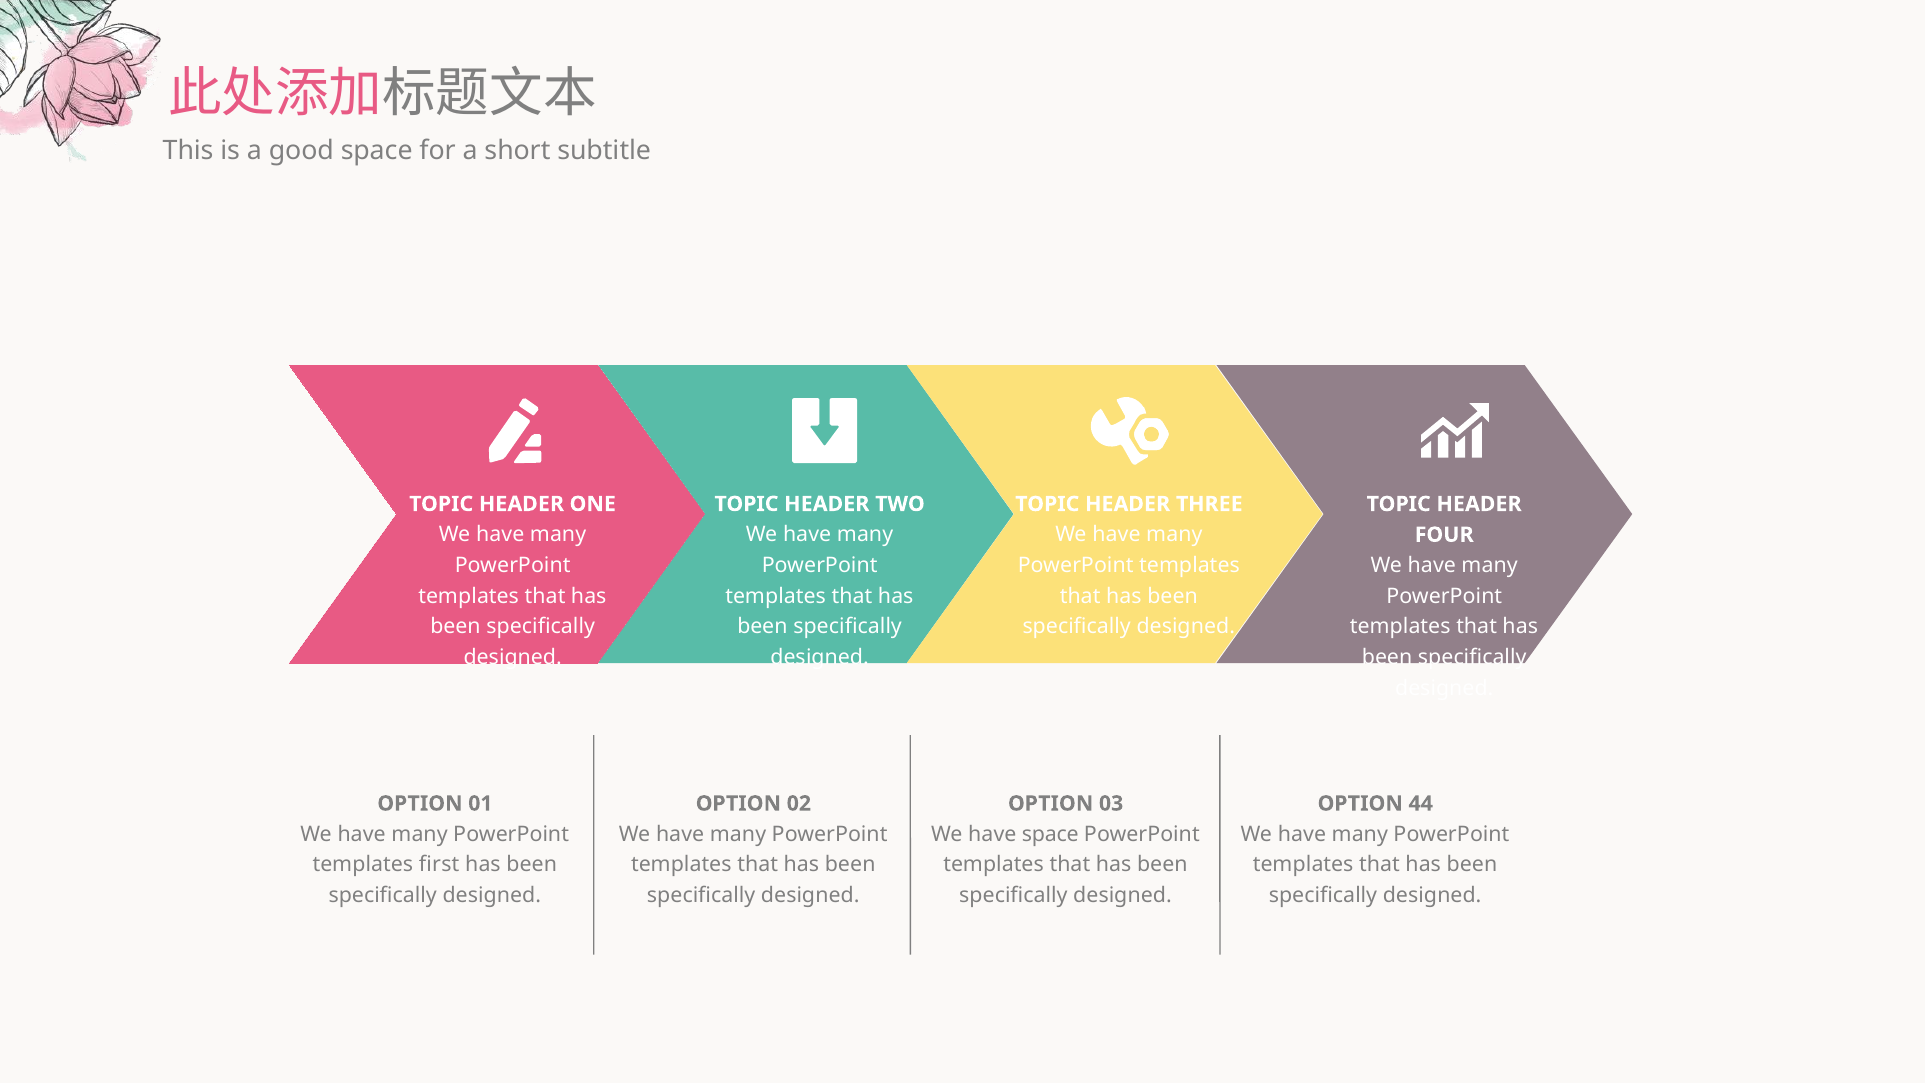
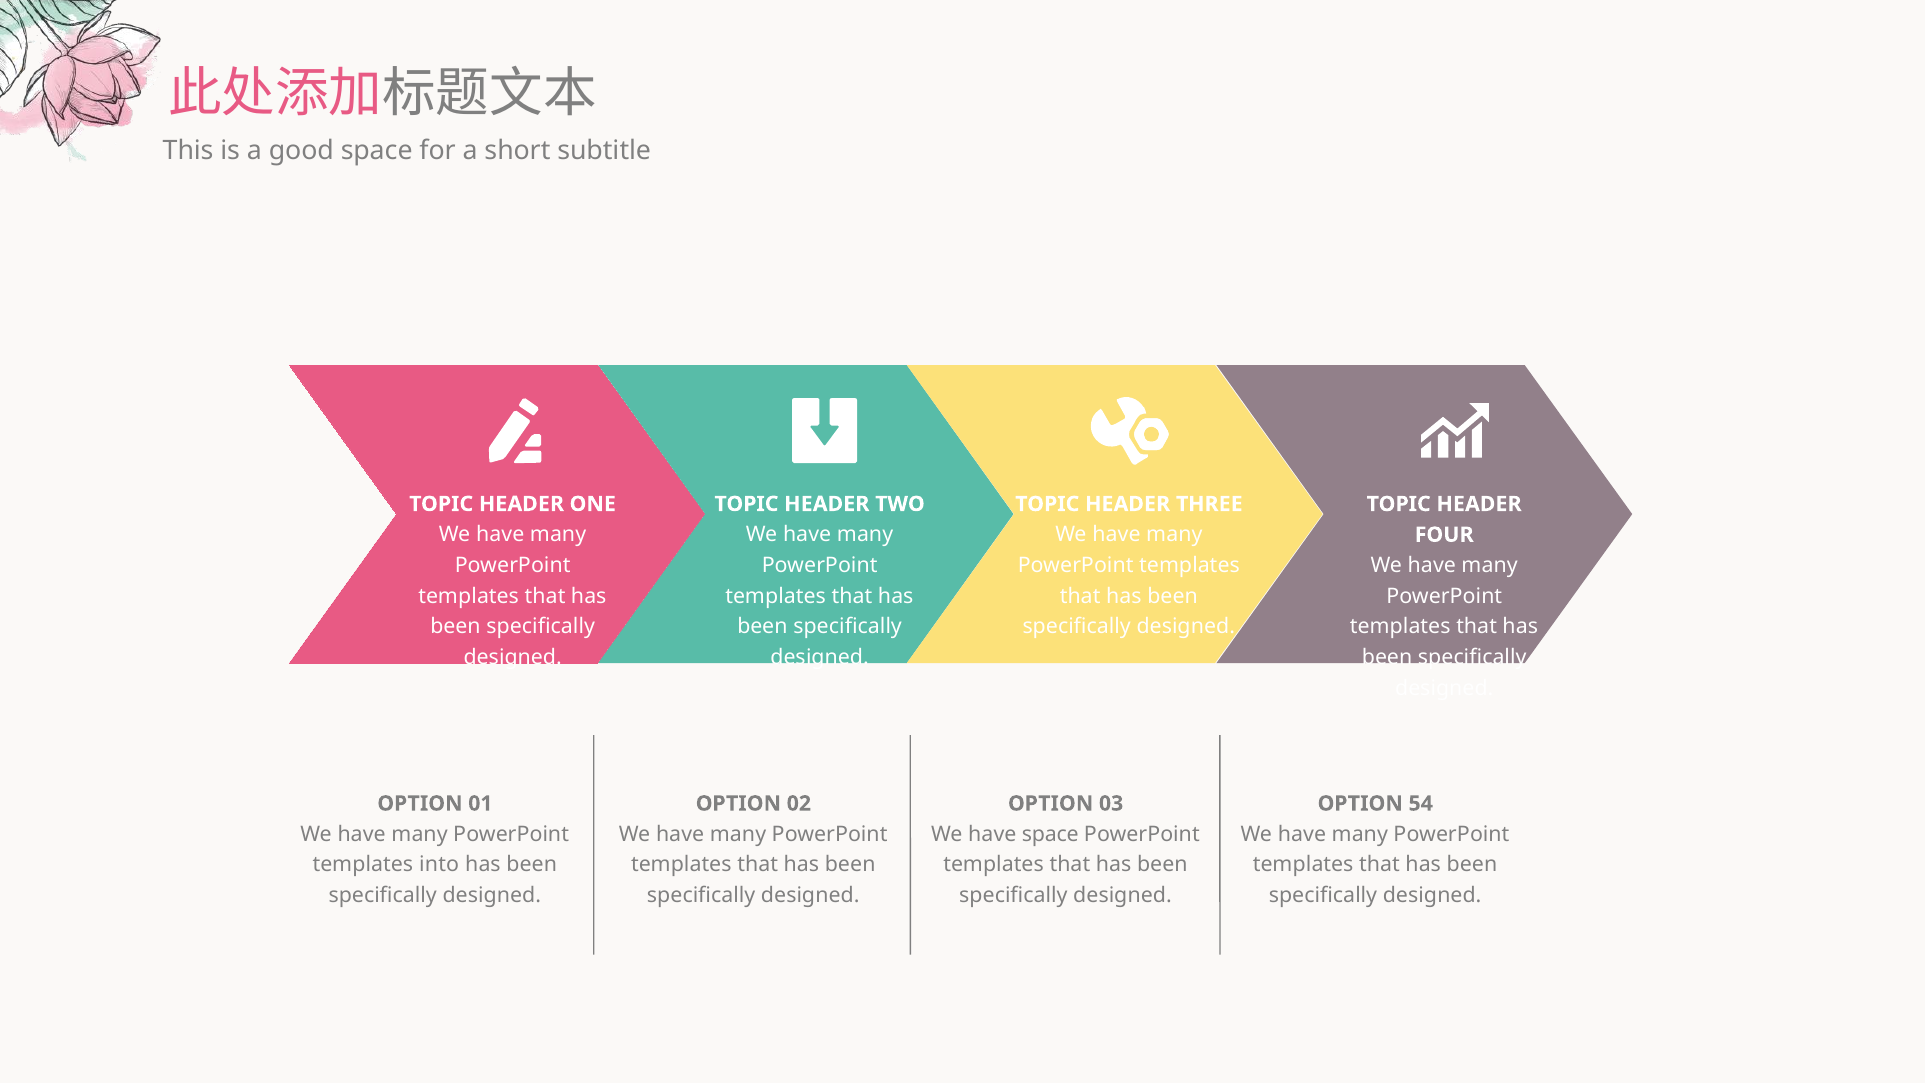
44: 44 -> 54
first: first -> into
